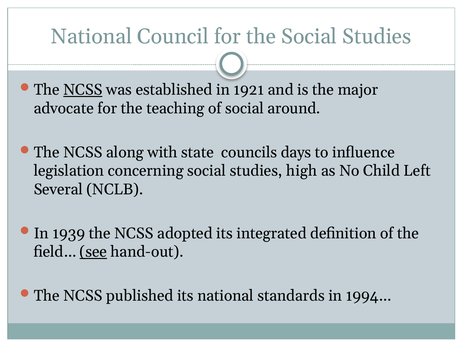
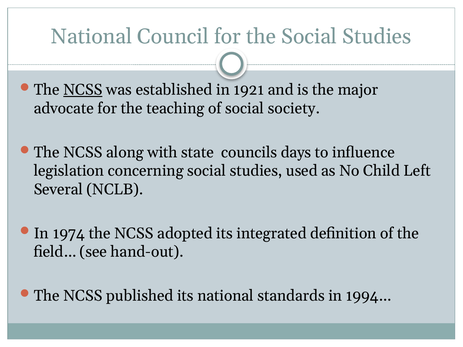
around: around -> society
high: high -> used
1939: 1939 -> 1974
see underline: present -> none
